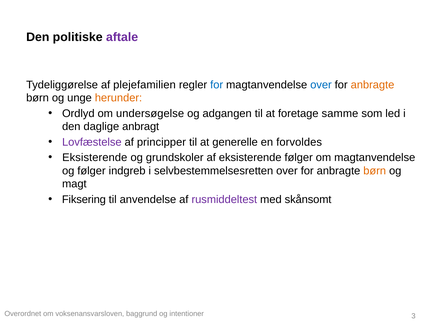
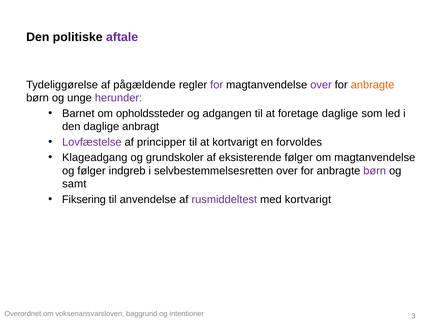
plejefamilien: plejefamilien -> pågældende
for at (217, 85) colour: blue -> purple
over at (321, 85) colour: blue -> purple
herunder colour: orange -> purple
Ordlyd: Ordlyd -> Barnet
undersøgelse: undersøgelse -> opholdssteder
foretage samme: samme -> daglige
at generelle: generelle -> kortvarigt
Eksisterende at (95, 158): Eksisterende -> Klageadgang
børn at (375, 171) colour: orange -> purple
magt: magt -> samt
med skånsomt: skånsomt -> kortvarigt
